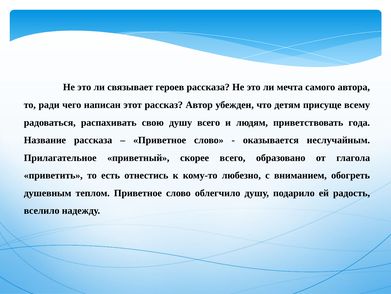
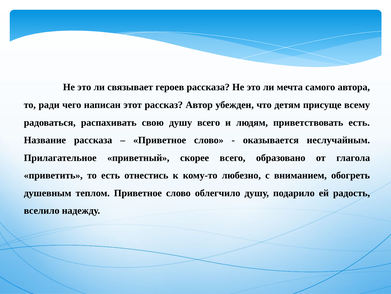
приветствовать года: года -> есть
